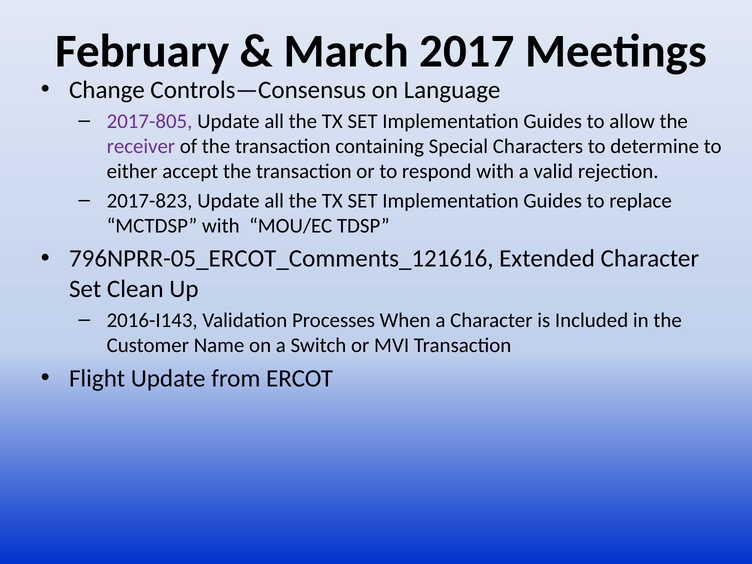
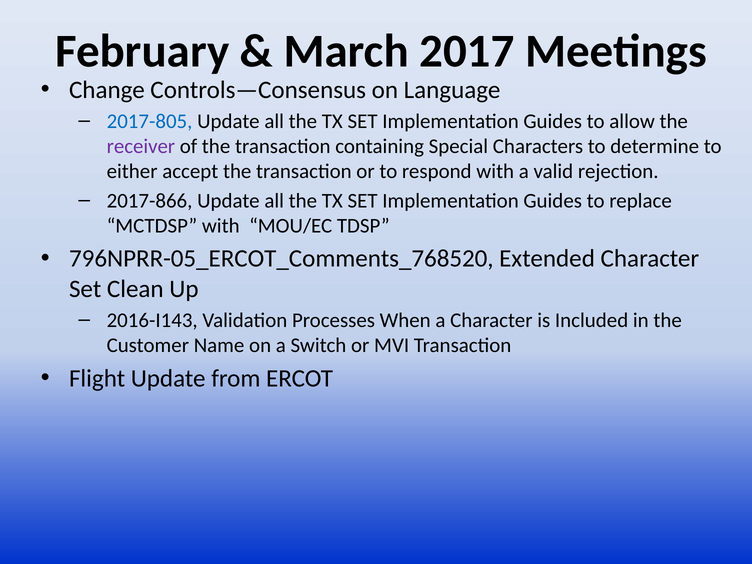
2017-805 colour: purple -> blue
2017-823: 2017-823 -> 2017-866
796NPRR-05_ERCOT_Comments_121616: 796NPRR-05_ERCOT_Comments_121616 -> 796NPRR-05_ERCOT_Comments_768520
